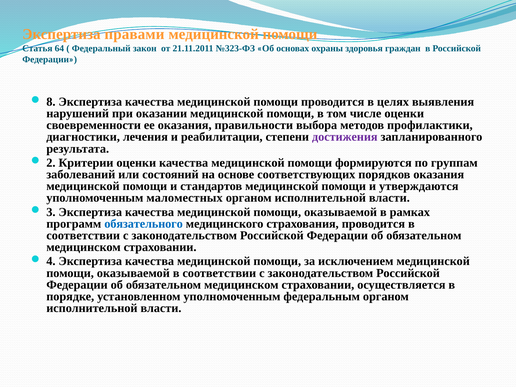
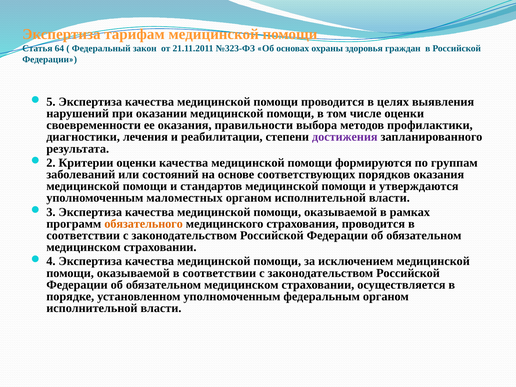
правами: правами -> тарифам
8: 8 -> 5
обязательного colour: blue -> orange
